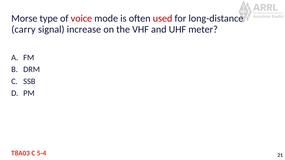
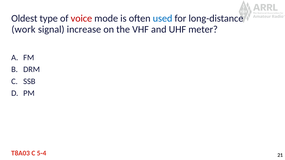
Morse: Morse -> Oldest
used colour: red -> blue
carry: carry -> work
